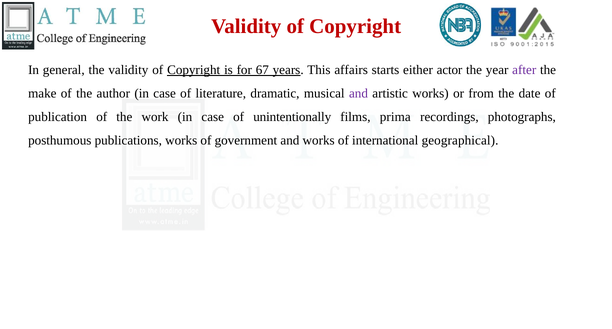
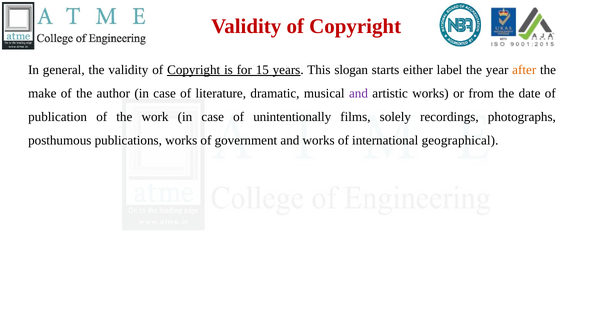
67: 67 -> 15
affairs: affairs -> slogan
actor: actor -> label
after colour: purple -> orange
prima: prima -> solely
